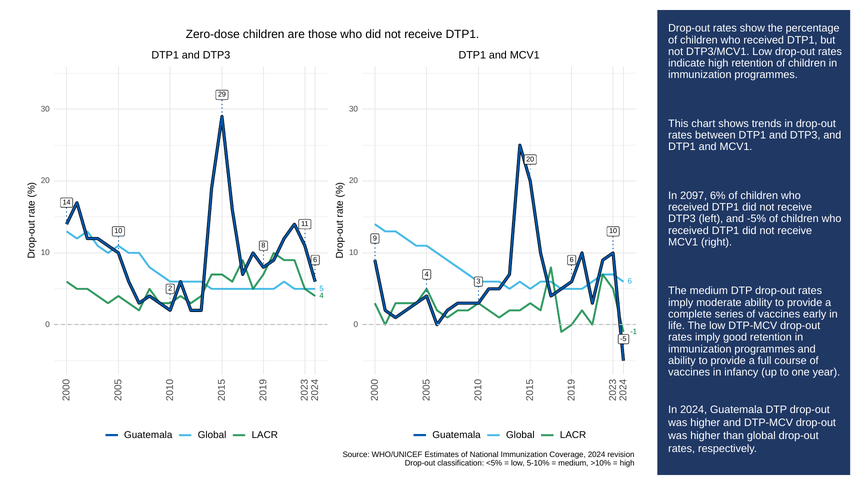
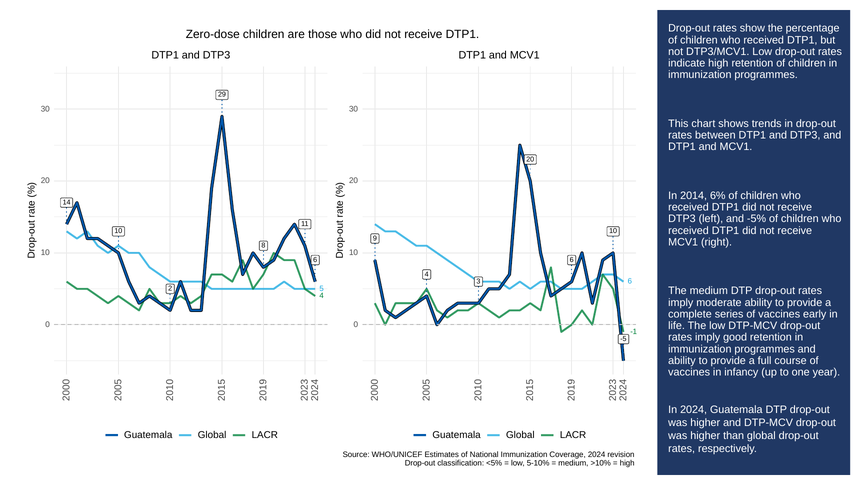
2097: 2097 -> 2014
